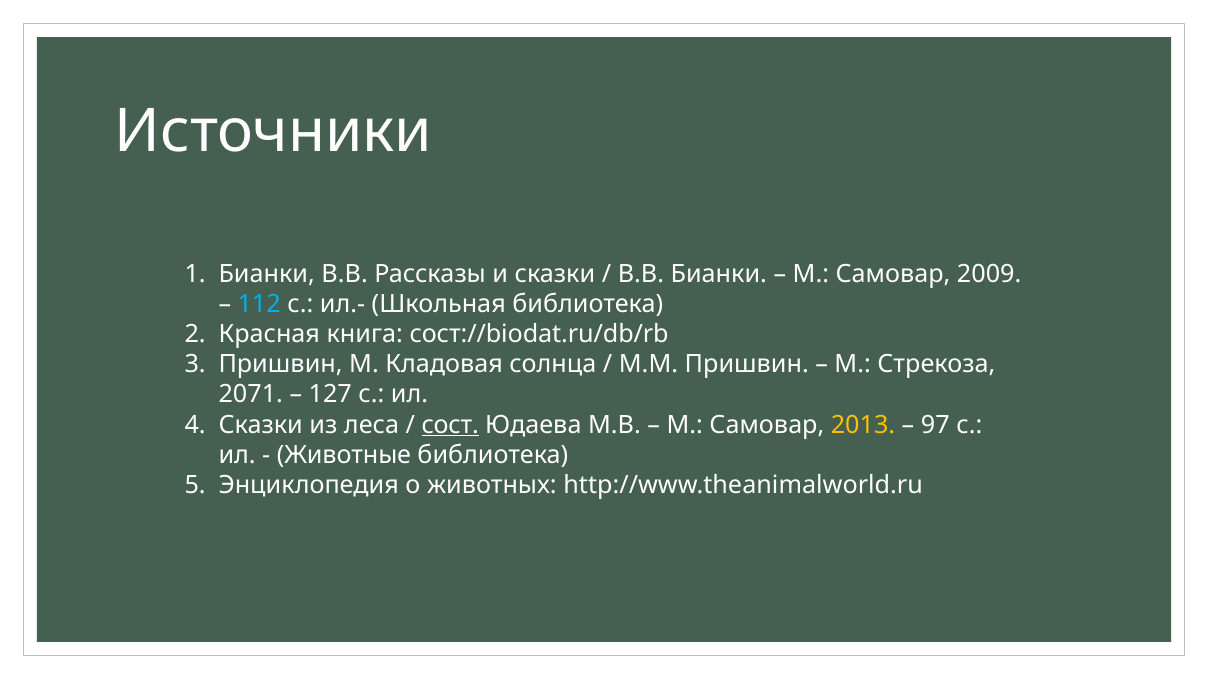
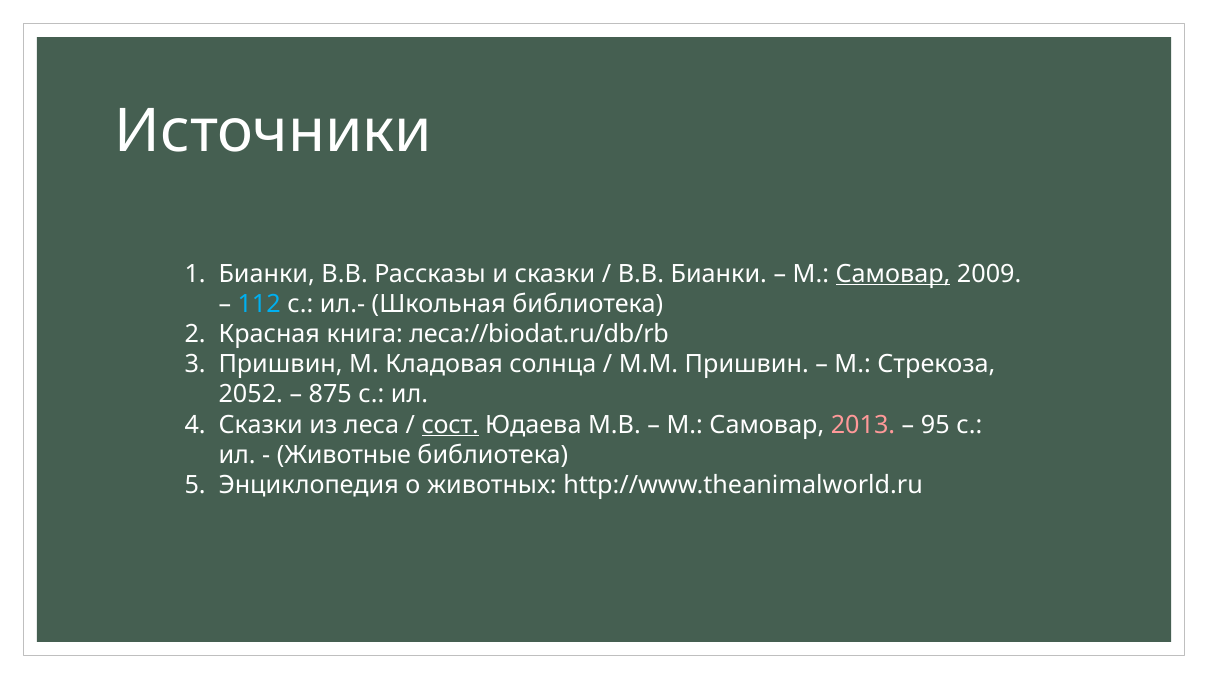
Самовар at (893, 274) underline: none -> present
сост://biodat.ru/db/rb: сост://biodat.ru/db/rb -> леса://biodat.ru/db/rb
2071: 2071 -> 2052
127: 127 -> 875
2013 colour: yellow -> pink
97: 97 -> 95
